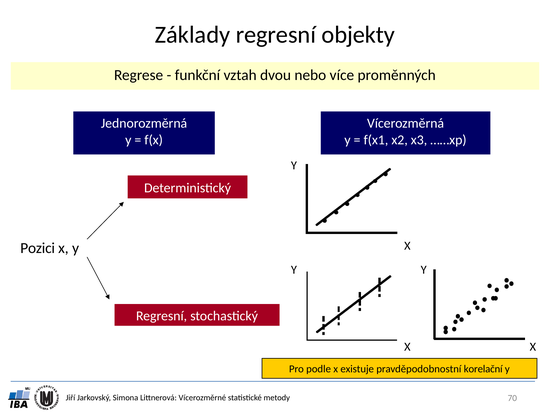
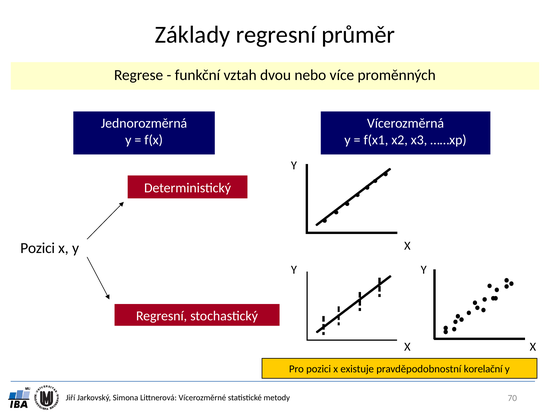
objekty: objekty -> průměr
Pro podle: podle -> pozici
